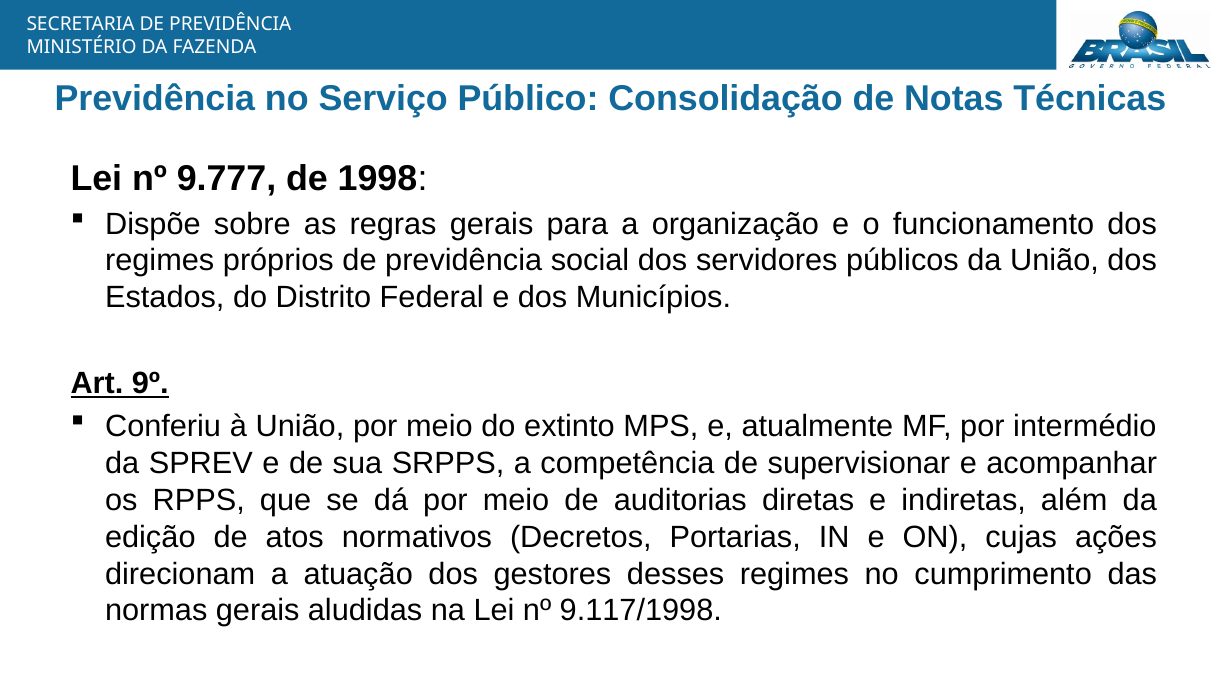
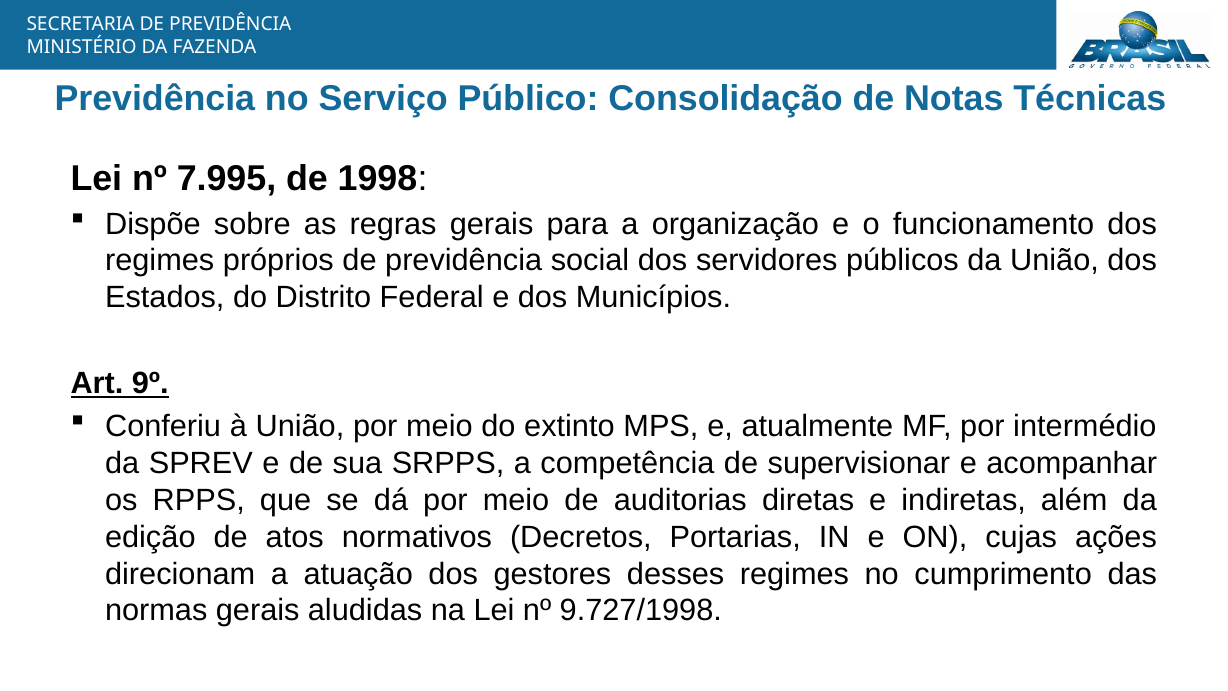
9.777: 9.777 -> 7.995
9.117/1998: 9.117/1998 -> 9.727/1998
